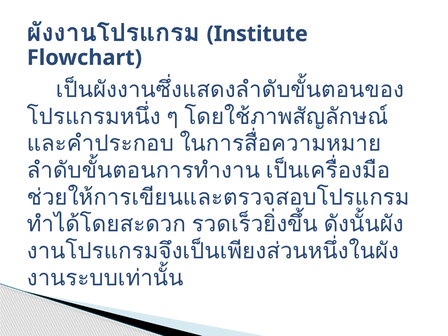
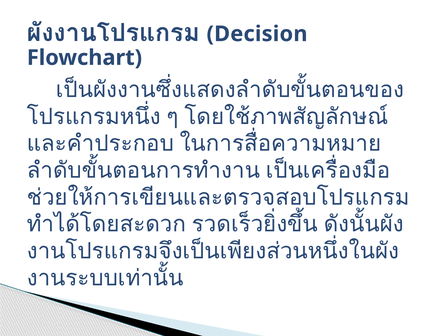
Institute: Institute -> Decision
